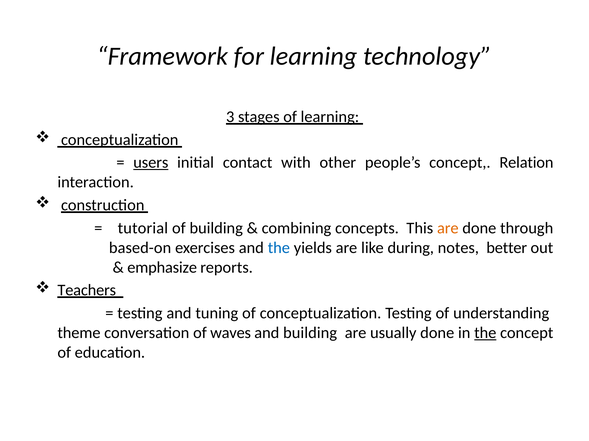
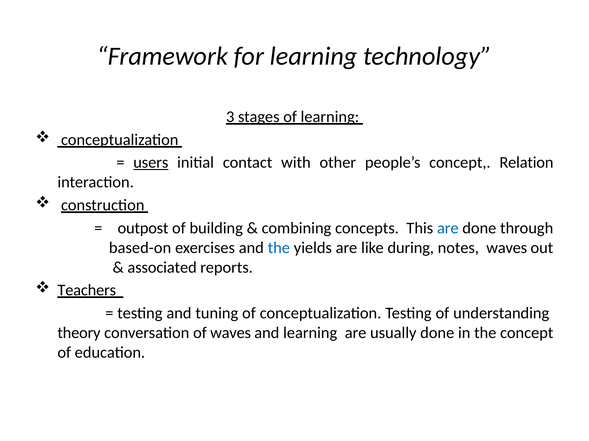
tutorial: tutorial -> outpost
are at (448, 228) colour: orange -> blue
notes better: better -> waves
emphasize: emphasize -> associated
theme: theme -> theory
and building: building -> learning
the at (485, 333) underline: present -> none
